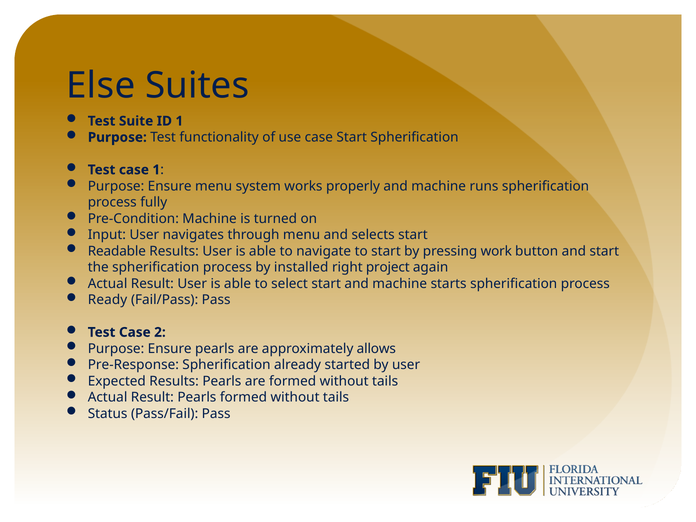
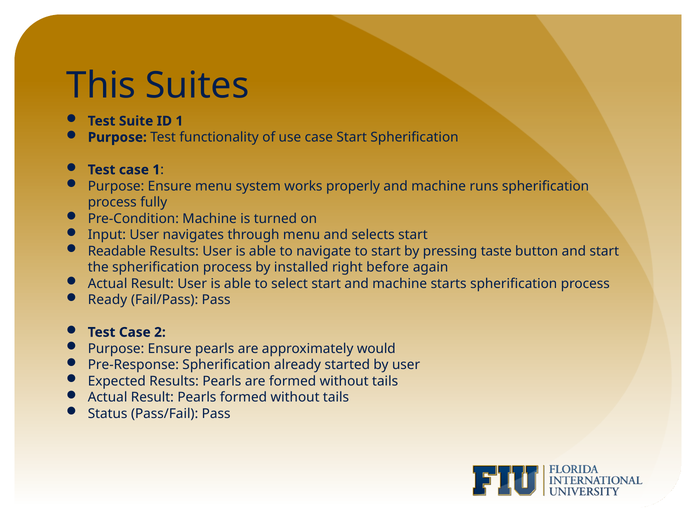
Else: Else -> This
work: work -> taste
project: project -> before
allows: allows -> would
